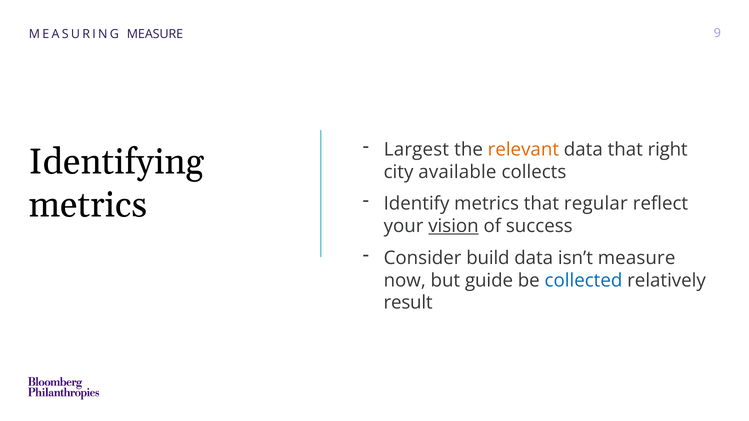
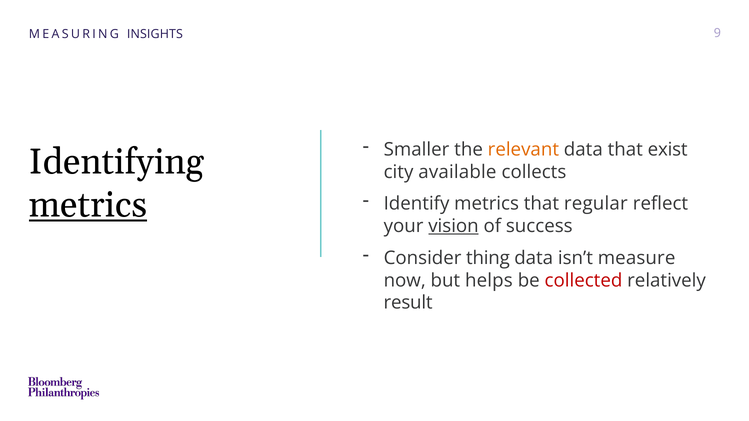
MEASURING MEASURE: MEASURE -> INSIGHTS
Largest: Largest -> Smaller
right: right -> exist
metrics at (88, 205) underline: none -> present
build: build -> thing
guide: guide -> helps
collected colour: blue -> red
